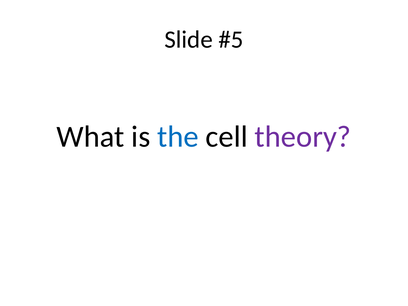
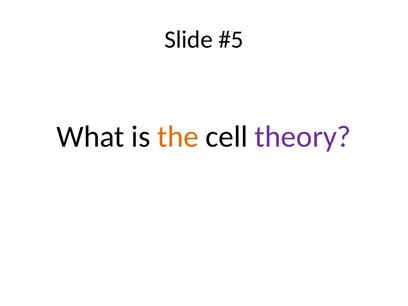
the colour: blue -> orange
